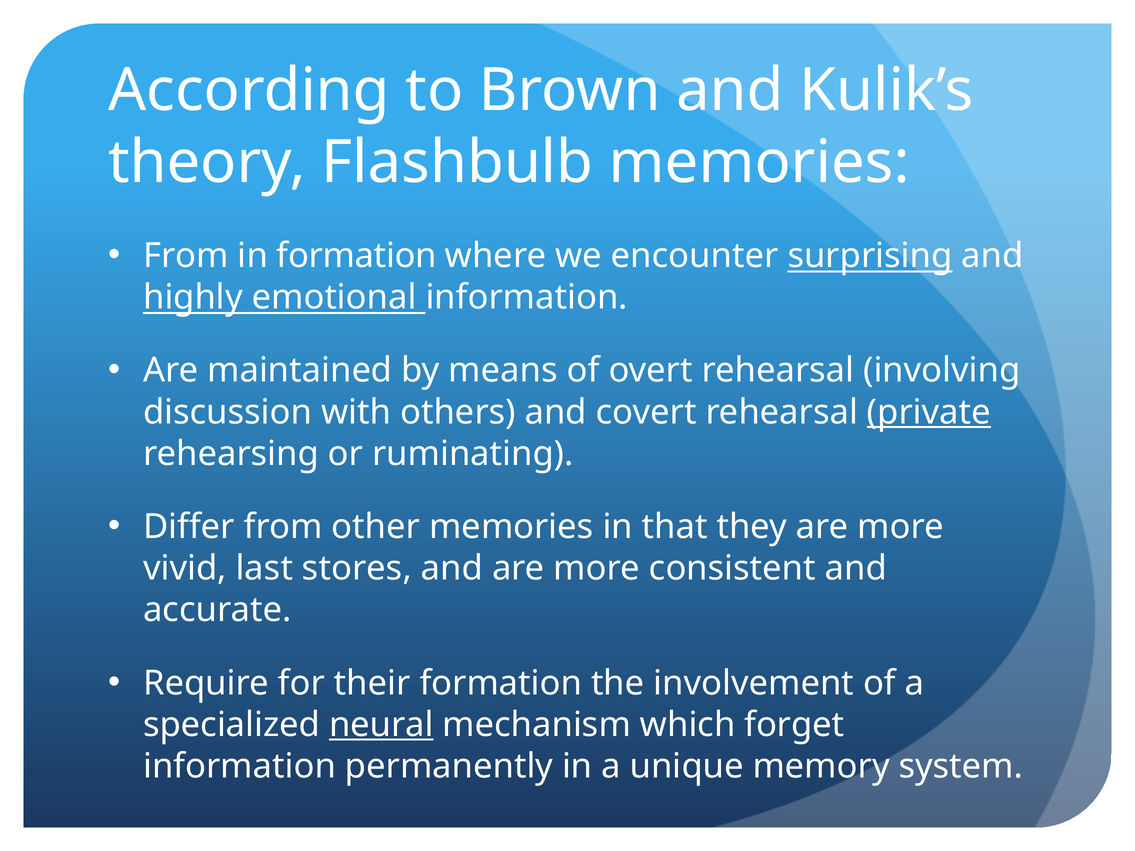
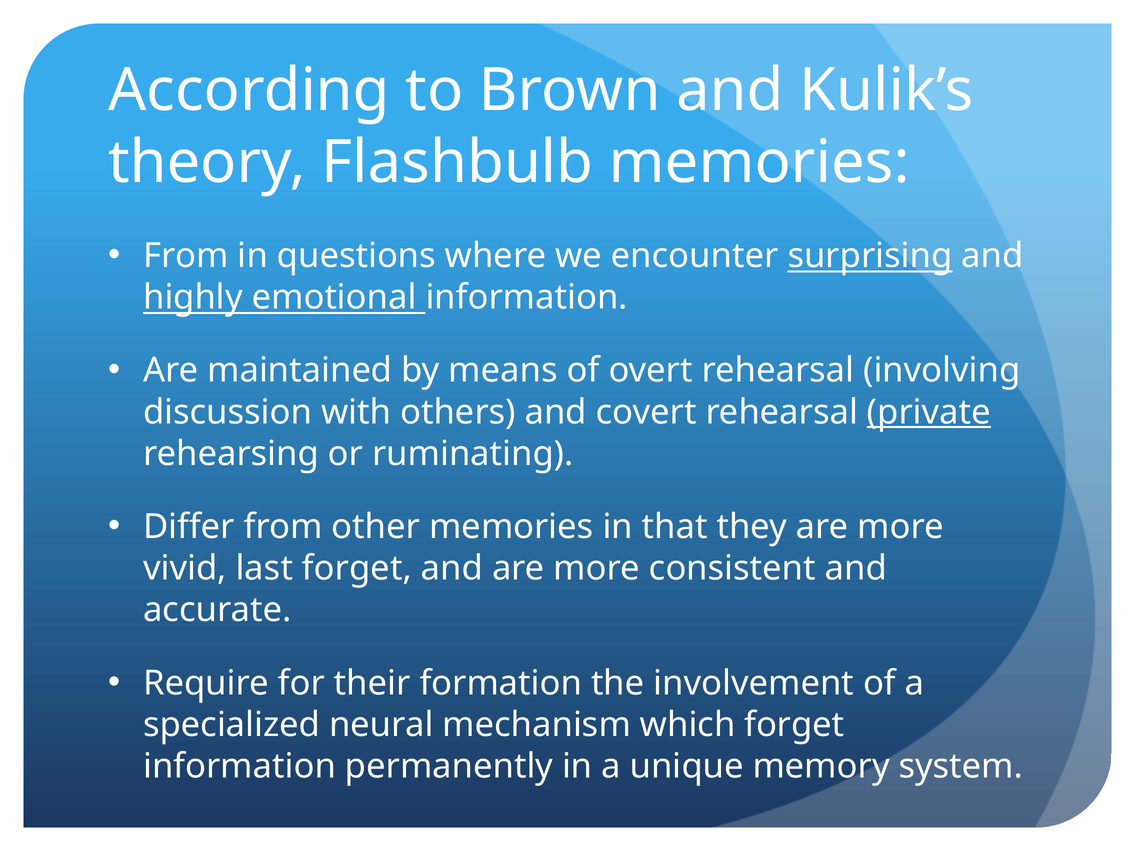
in formation: formation -> questions
last stores: stores -> forget
neural underline: present -> none
